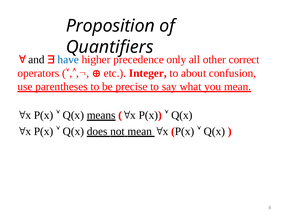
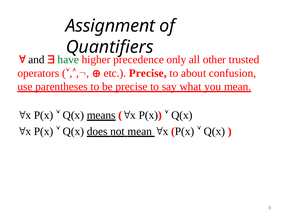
Proposition: Proposition -> Assignment
have colour: blue -> green
correct: correct -> trusted
etc Integer: Integer -> Precise
